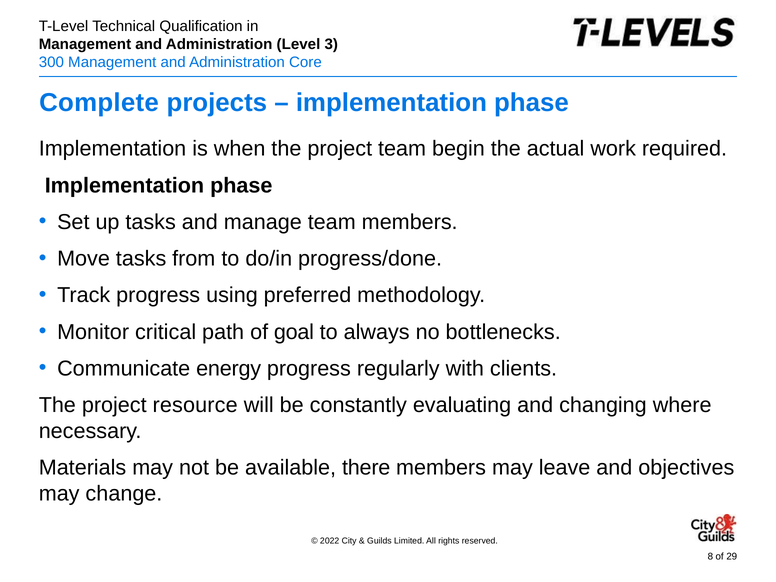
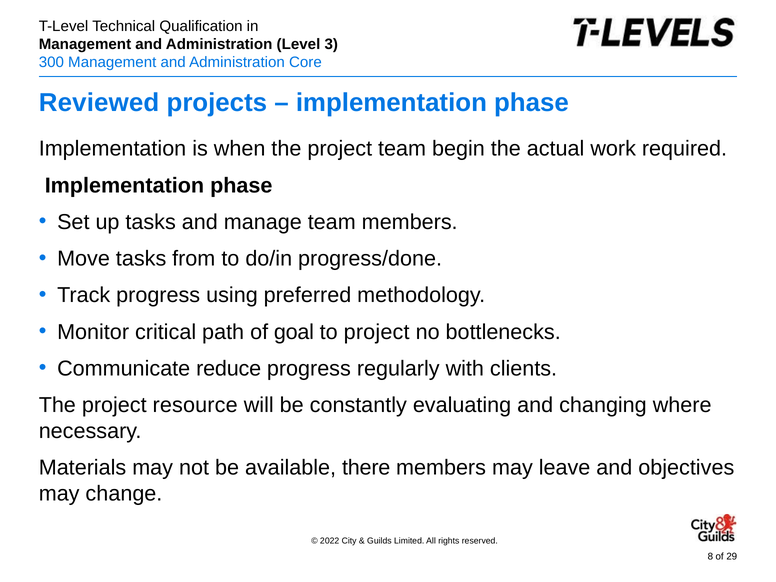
Complete: Complete -> Reviewed
to always: always -> project
energy: energy -> reduce
